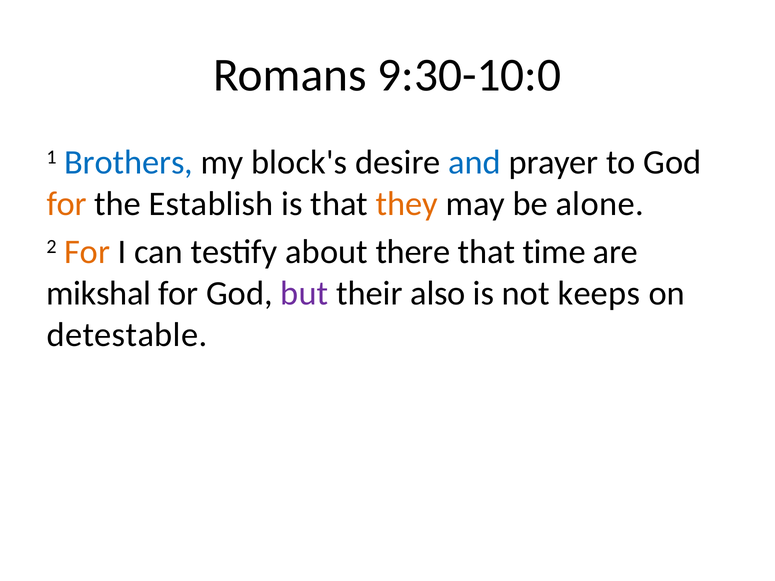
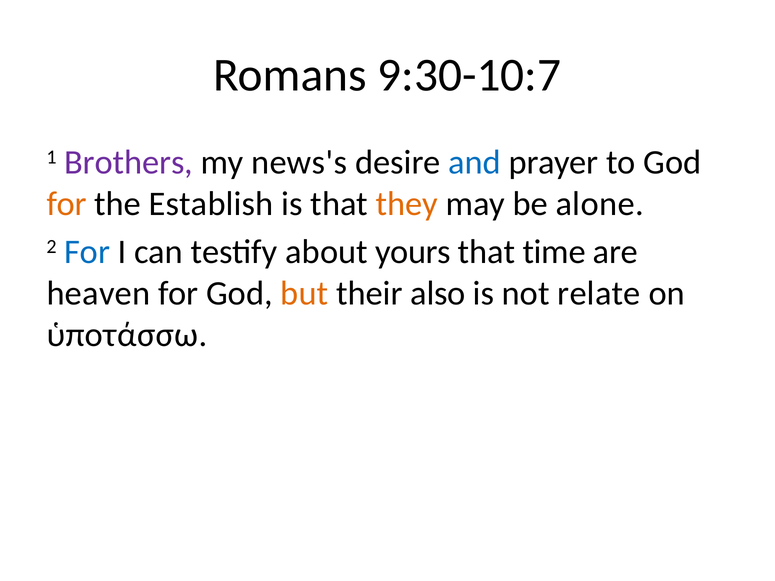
9:30-10:0: 9:30-10:0 -> 9:30-10:7
Brothers colour: blue -> purple
block's: block's -> news's
For at (87, 252) colour: orange -> blue
there: there -> yours
mikshal: mikshal -> heaven
but colour: purple -> orange
keeps: keeps -> relate
detestable: detestable -> ὑποτάσσω
